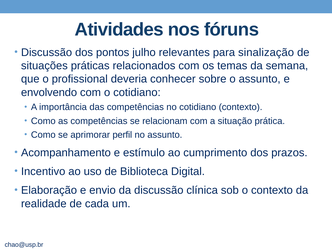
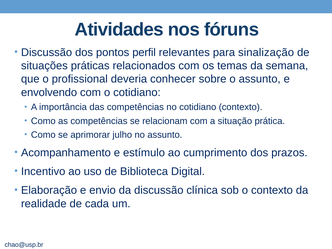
julho: julho -> perfil
perfil: perfil -> julho
